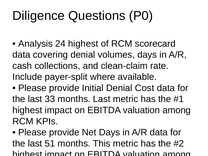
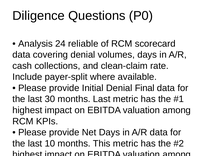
24 highest: highest -> reliable
Denial Cost: Cost -> Final
33: 33 -> 30
51: 51 -> 10
